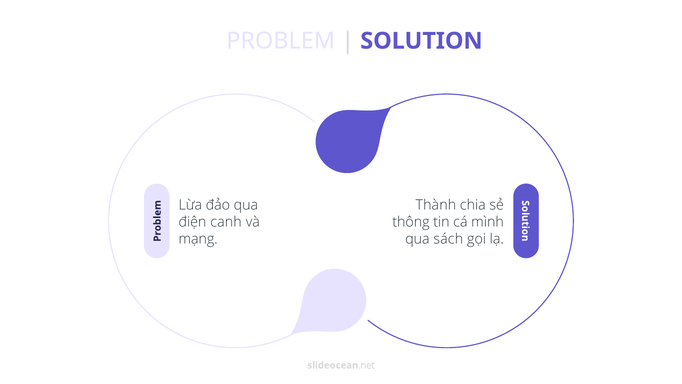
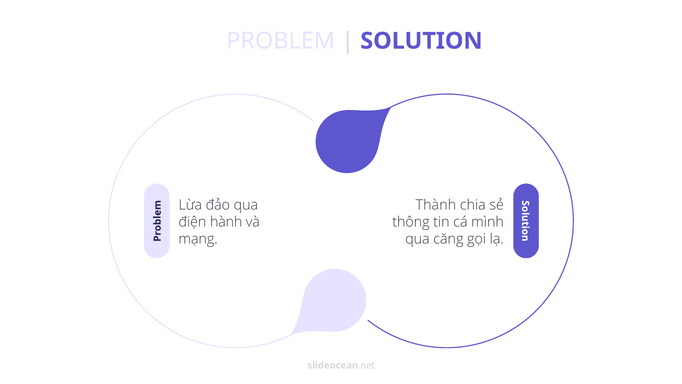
canh: canh -> hành
sách: sách -> căng
